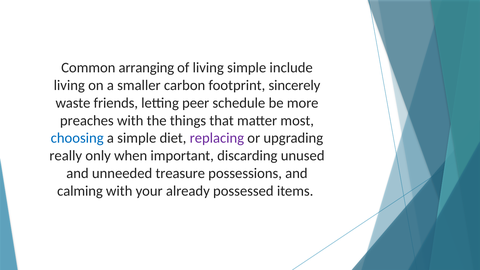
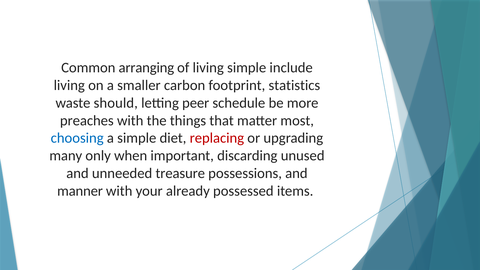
sincerely: sincerely -> statistics
friends: friends -> should
replacing colour: purple -> red
really: really -> many
calming: calming -> manner
